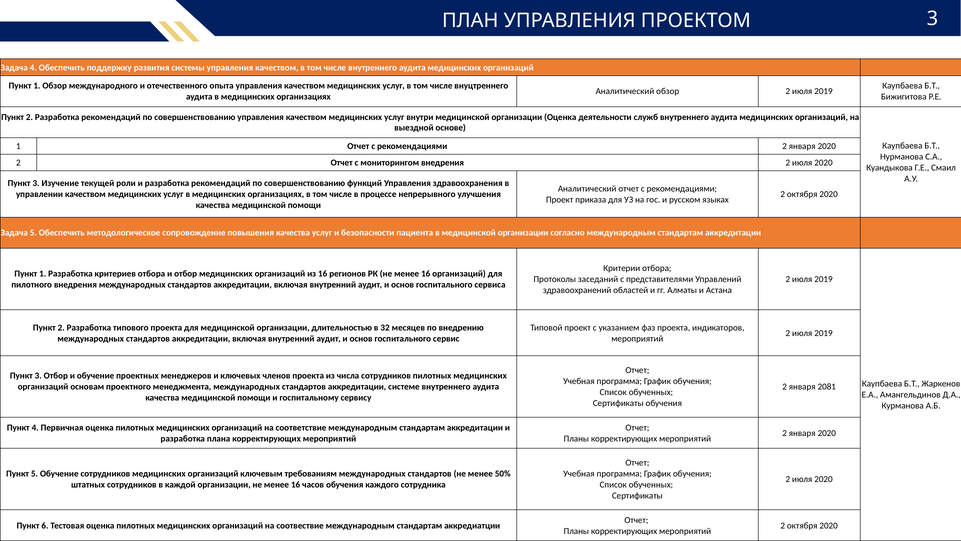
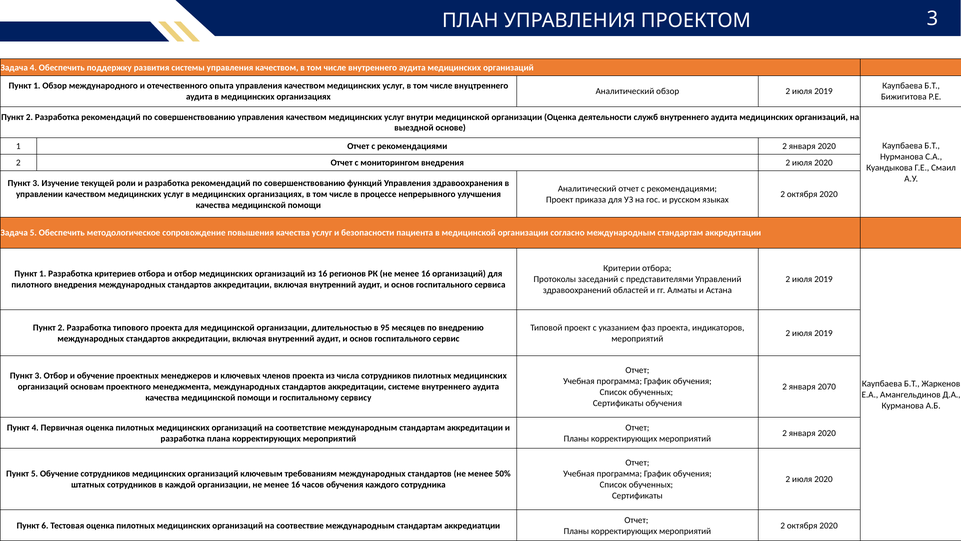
32: 32 -> 95
2081: 2081 -> 2070
